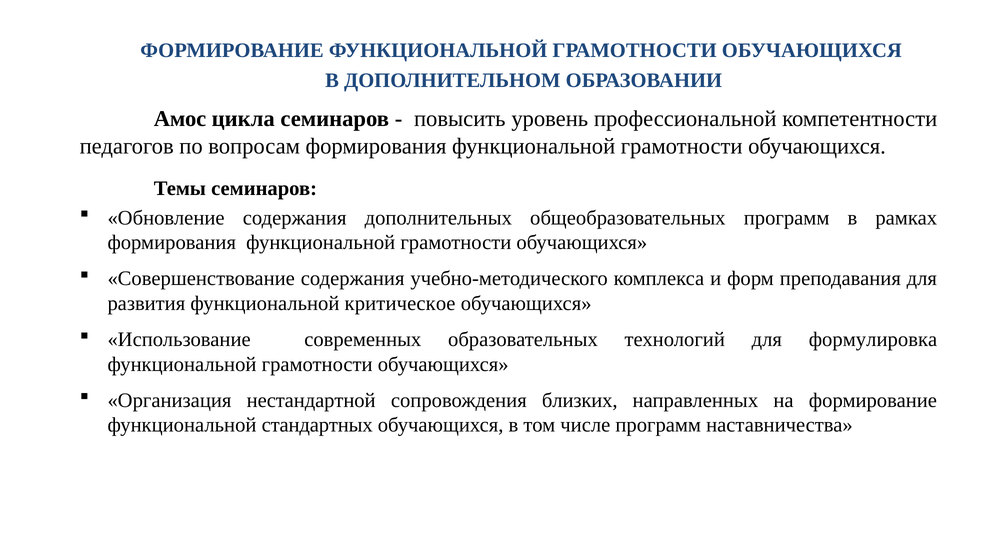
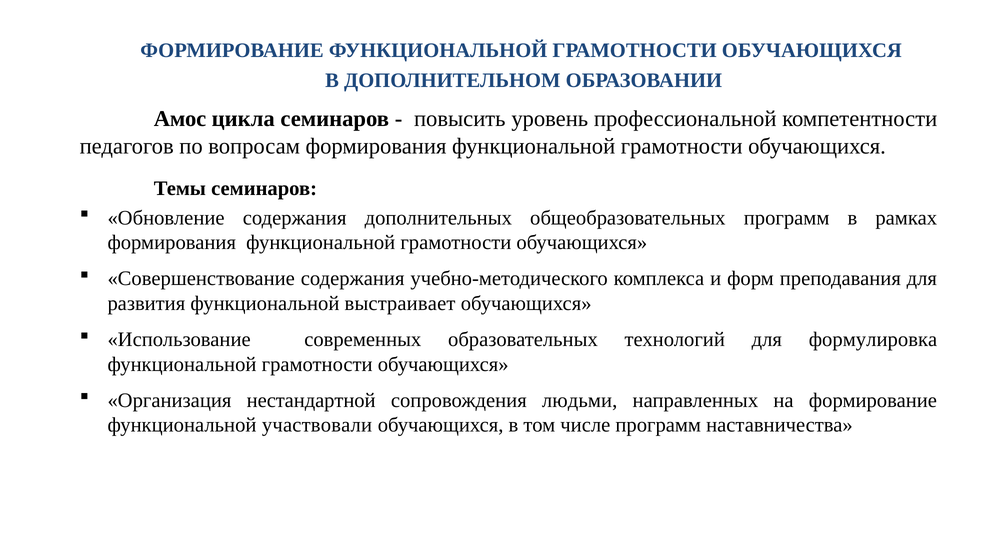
критическое: критическое -> выстраивает
близких: близких -> людьми
стандартных: стандартных -> участвовали
